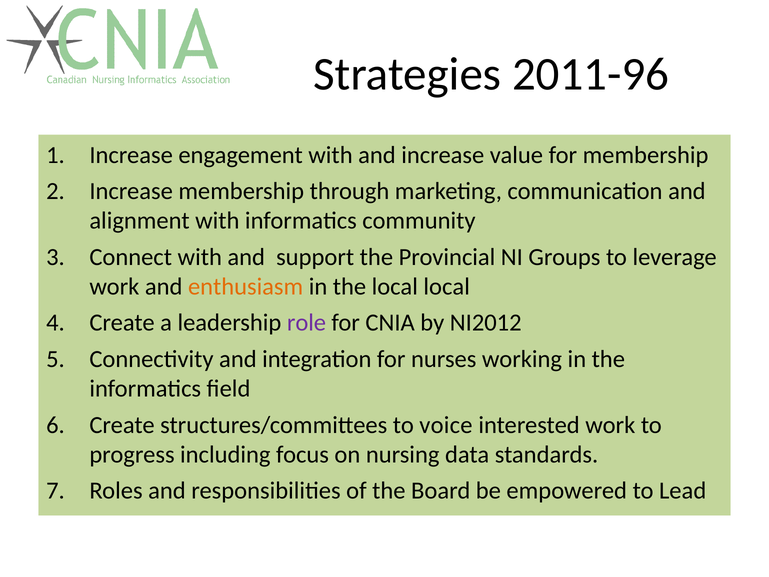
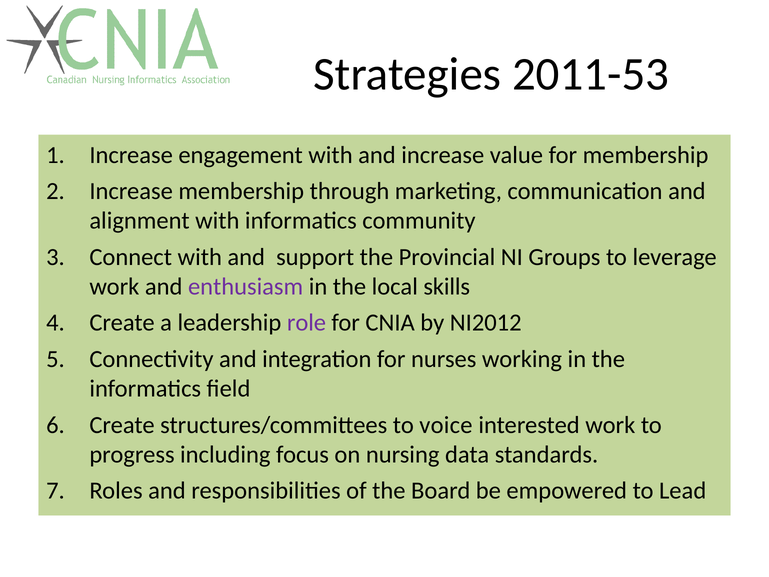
2011-96: 2011-96 -> 2011-53
enthusiasm colour: orange -> purple
local local: local -> skills
